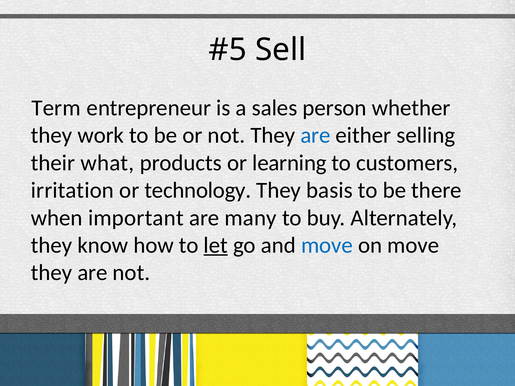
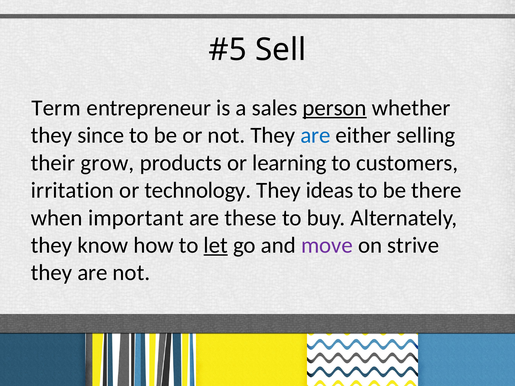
person underline: none -> present
work: work -> since
what: what -> grow
basis: basis -> ideas
many: many -> these
move at (327, 245) colour: blue -> purple
on move: move -> strive
